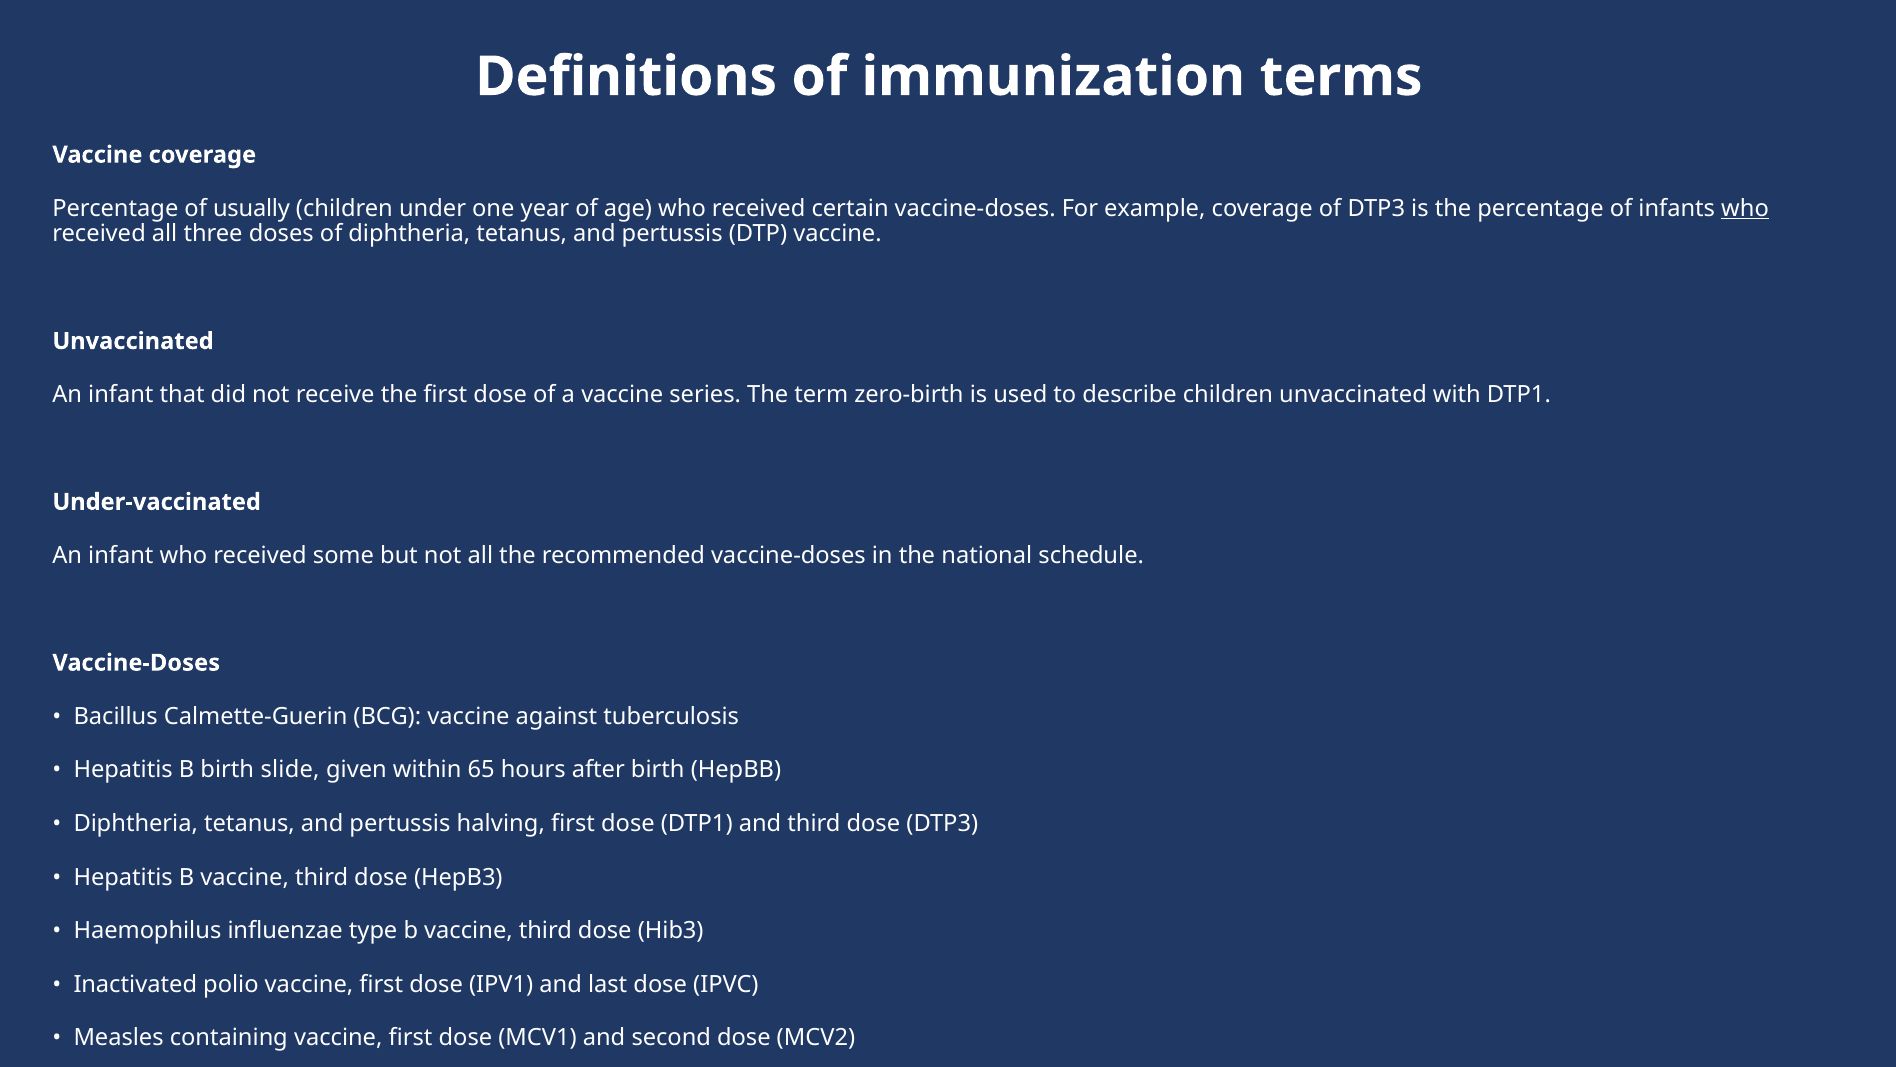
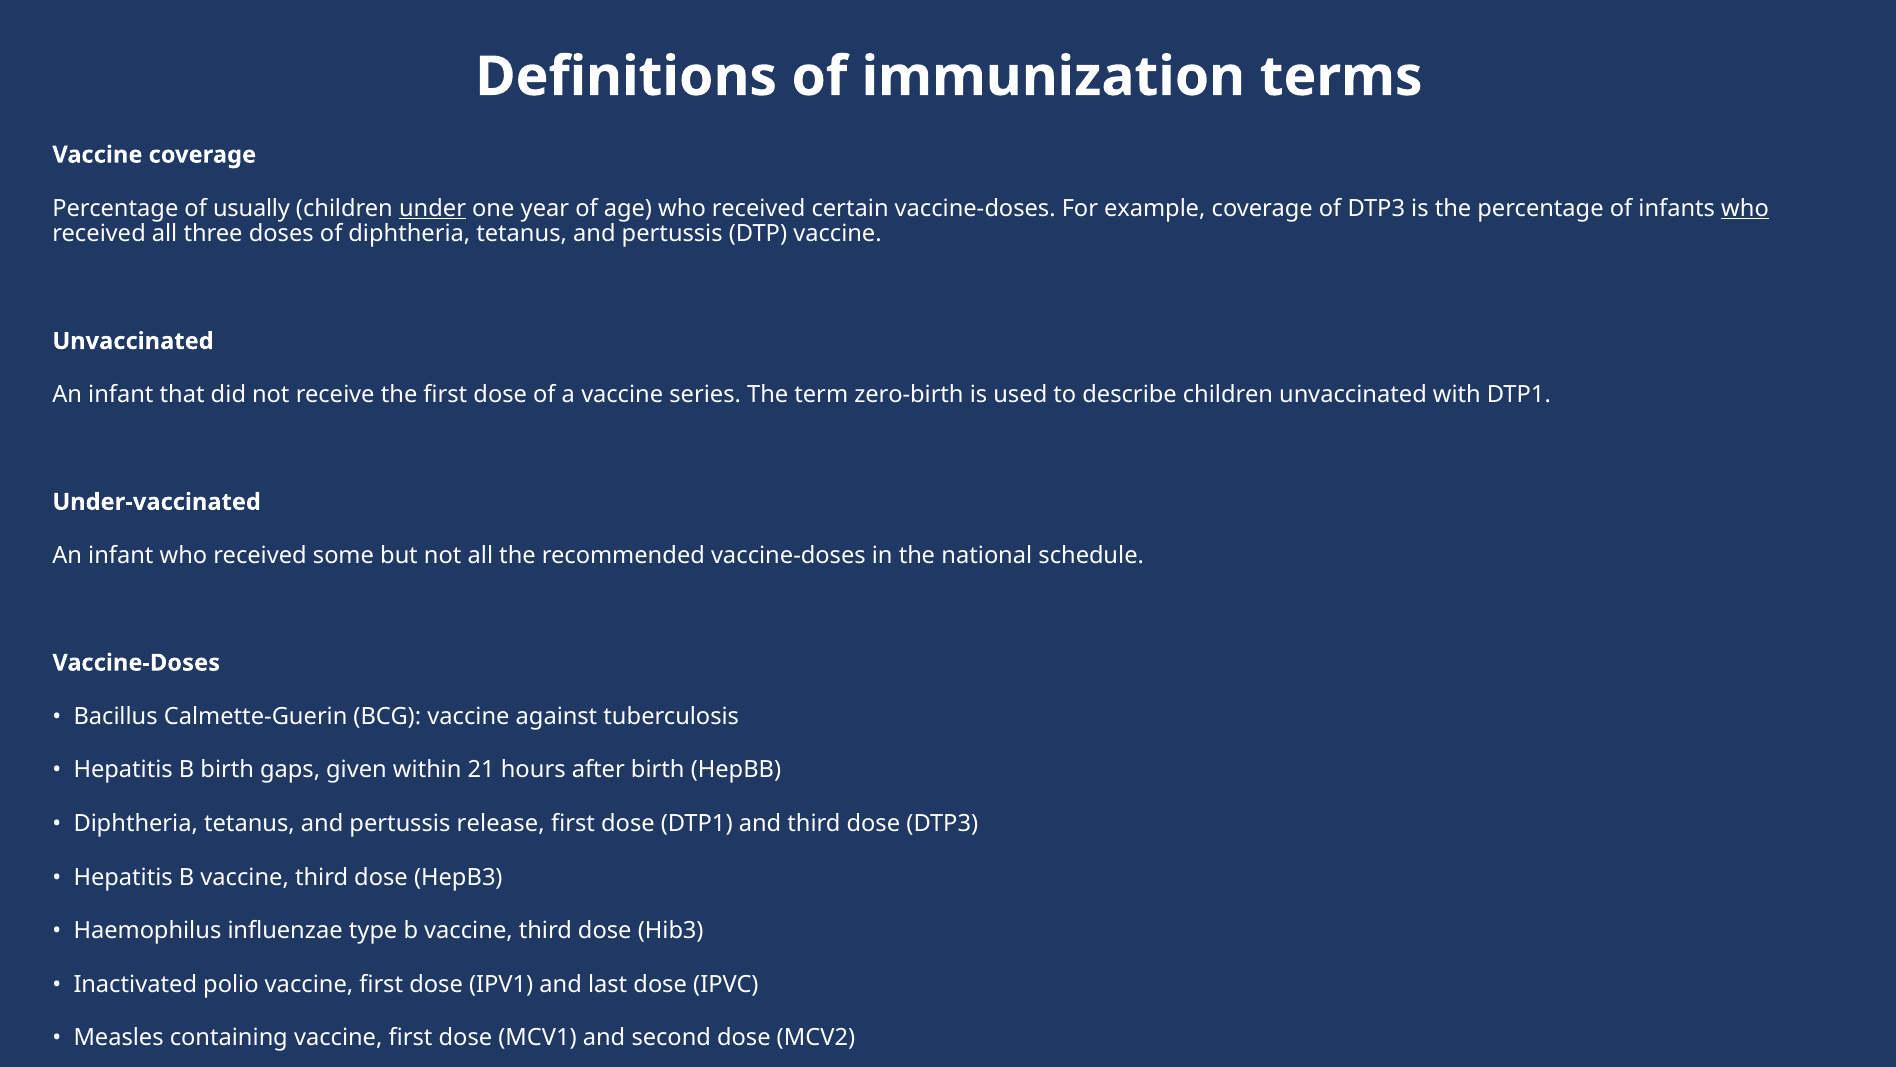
under underline: none -> present
slide: slide -> gaps
65: 65 -> 21
halving: halving -> release
